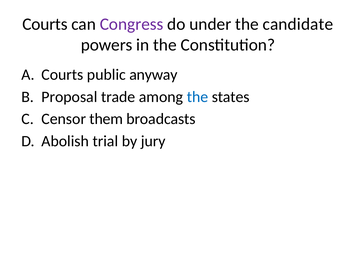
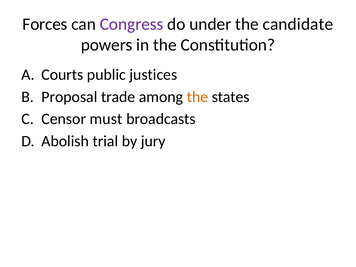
Courts at (45, 24): Courts -> Forces
anyway: anyway -> justices
the at (198, 97) colour: blue -> orange
them: them -> must
